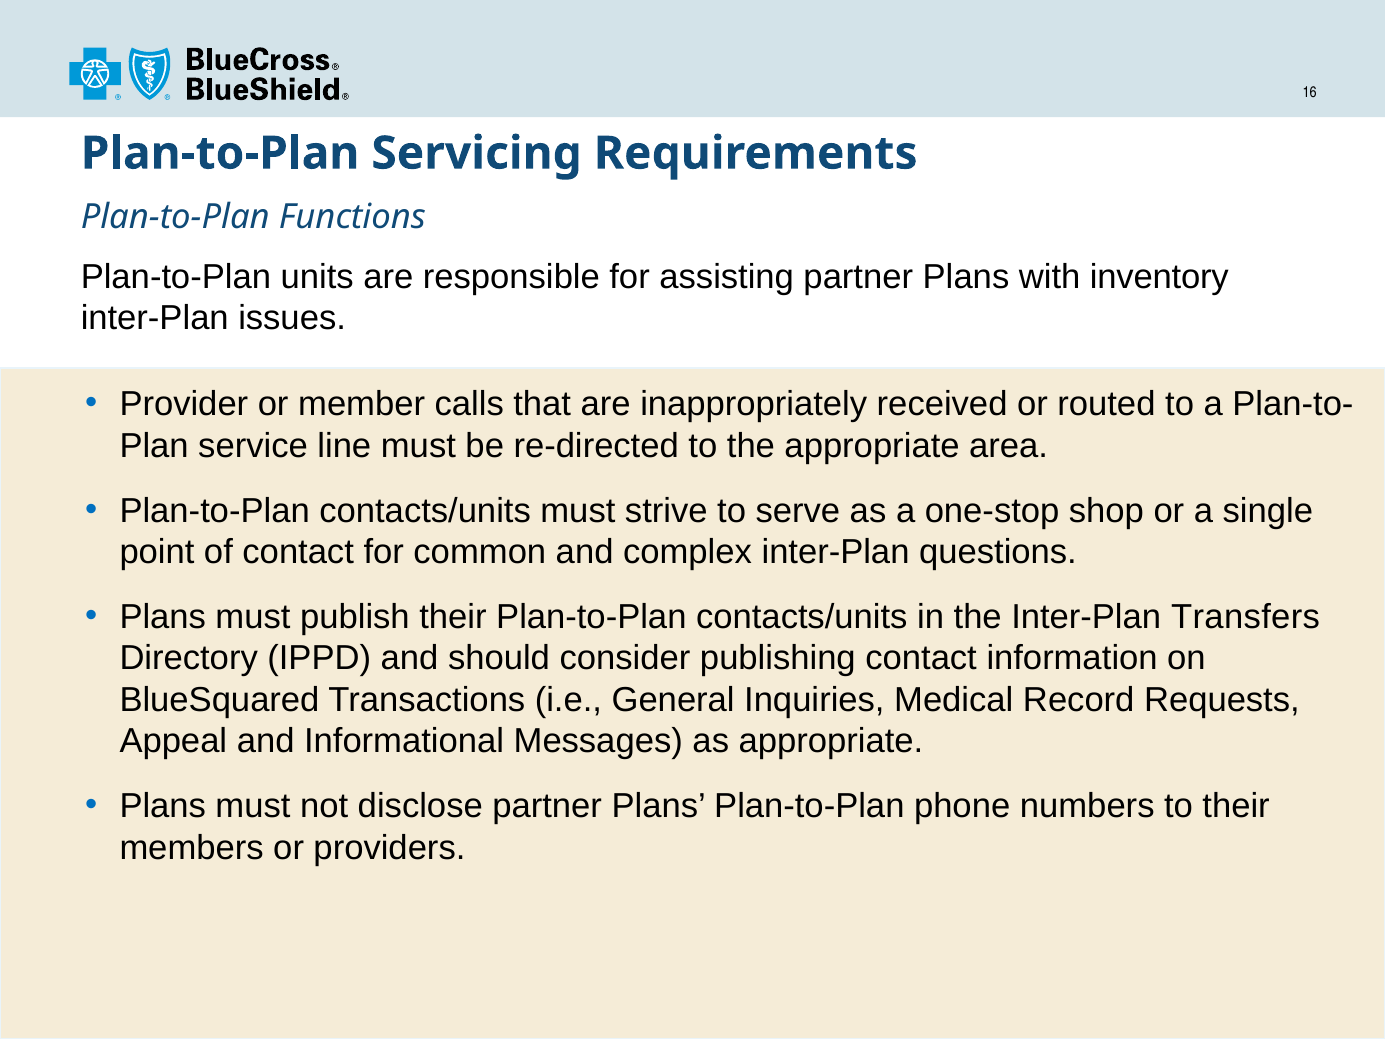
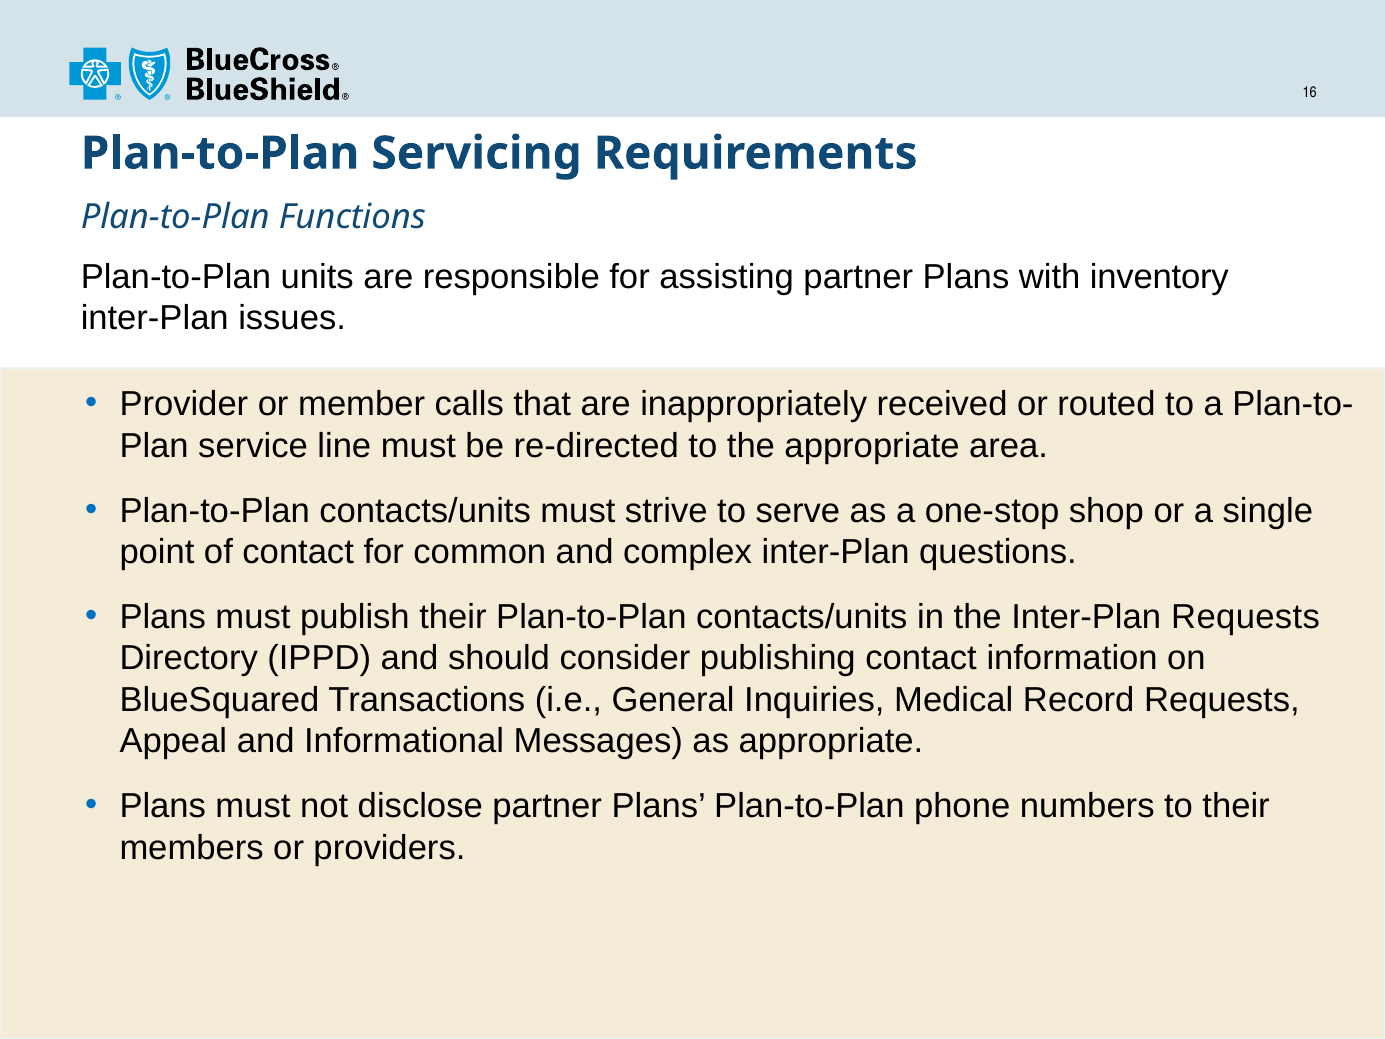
Inter-Plan Transfers: Transfers -> Requests
